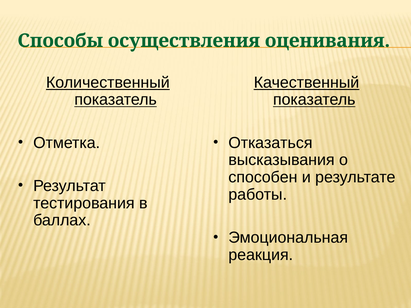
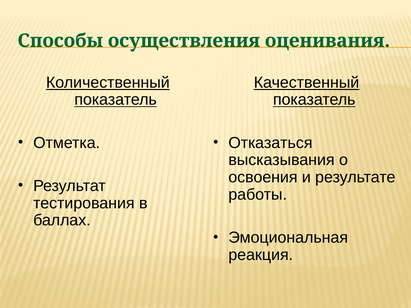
способен: способен -> освоения
